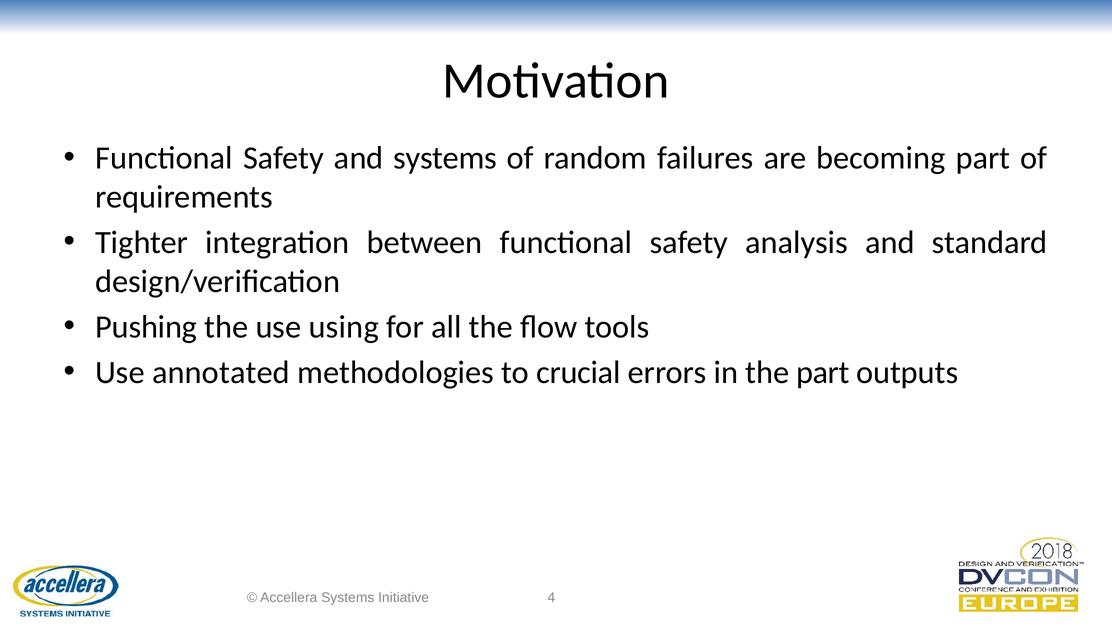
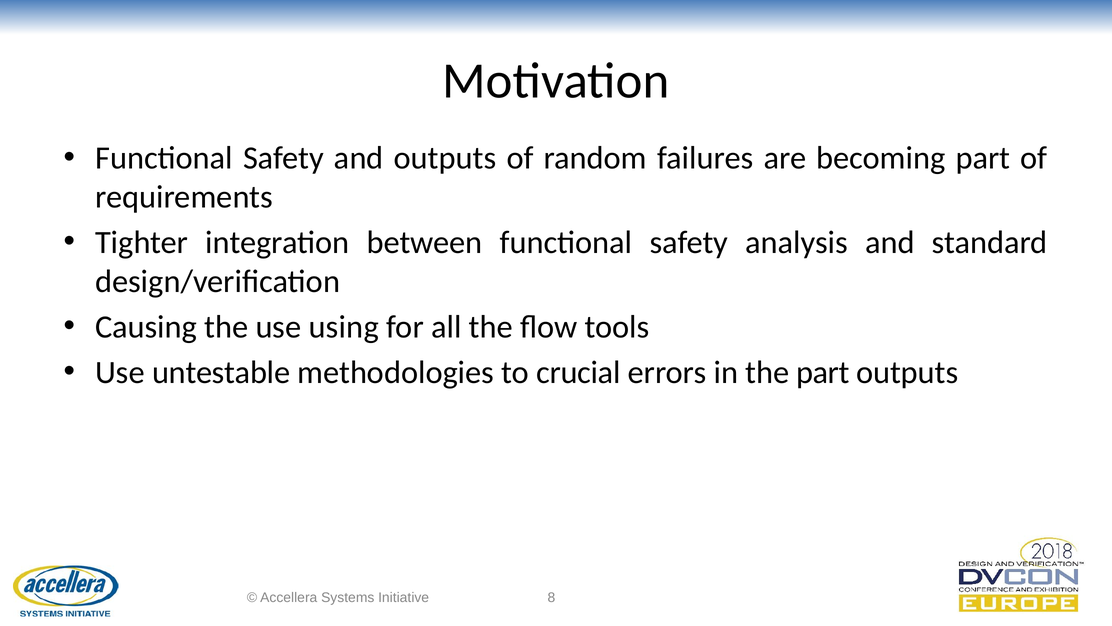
and systems: systems -> outputs
Pushing: Pushing -> Causing
annotated: annotated -> untestable
4: 4 -> 8
